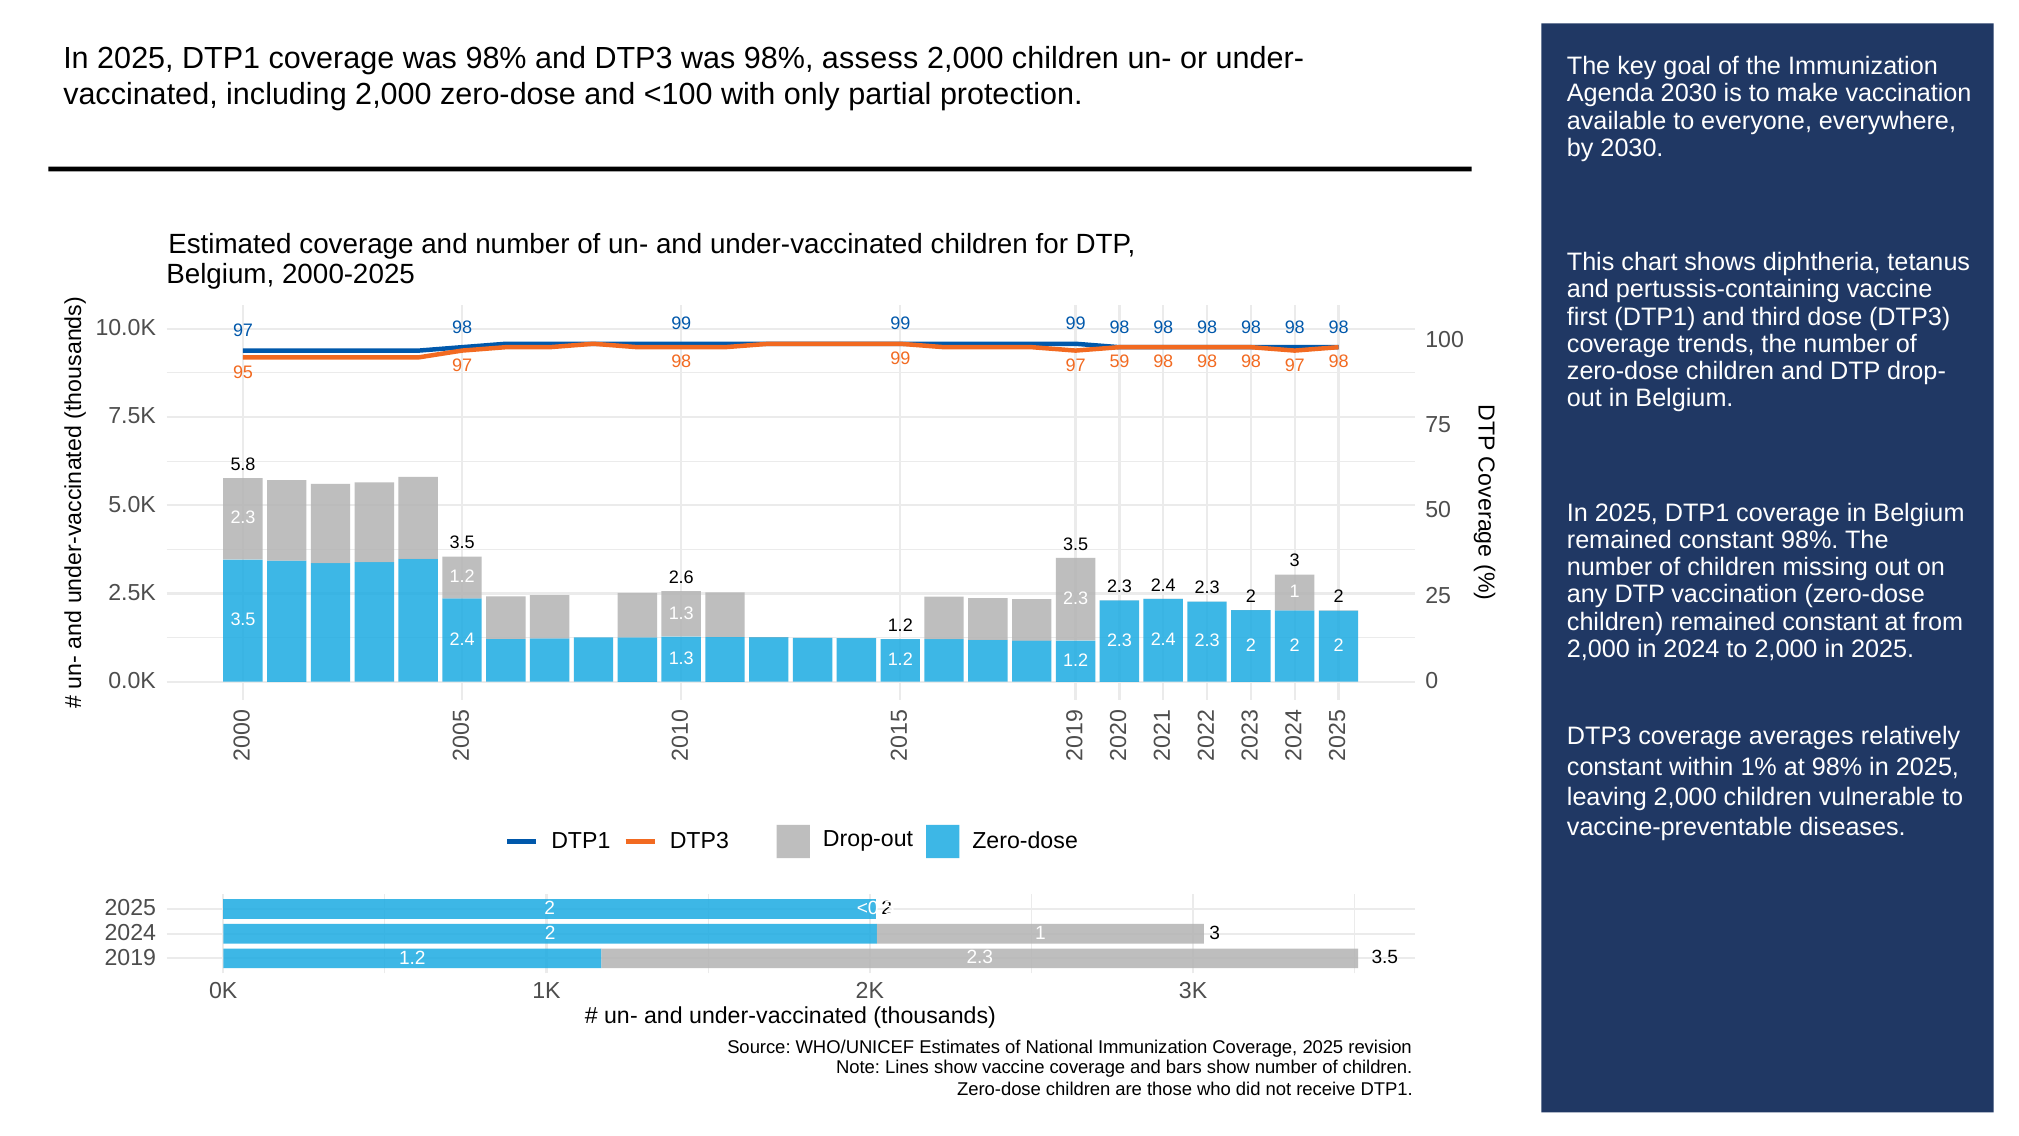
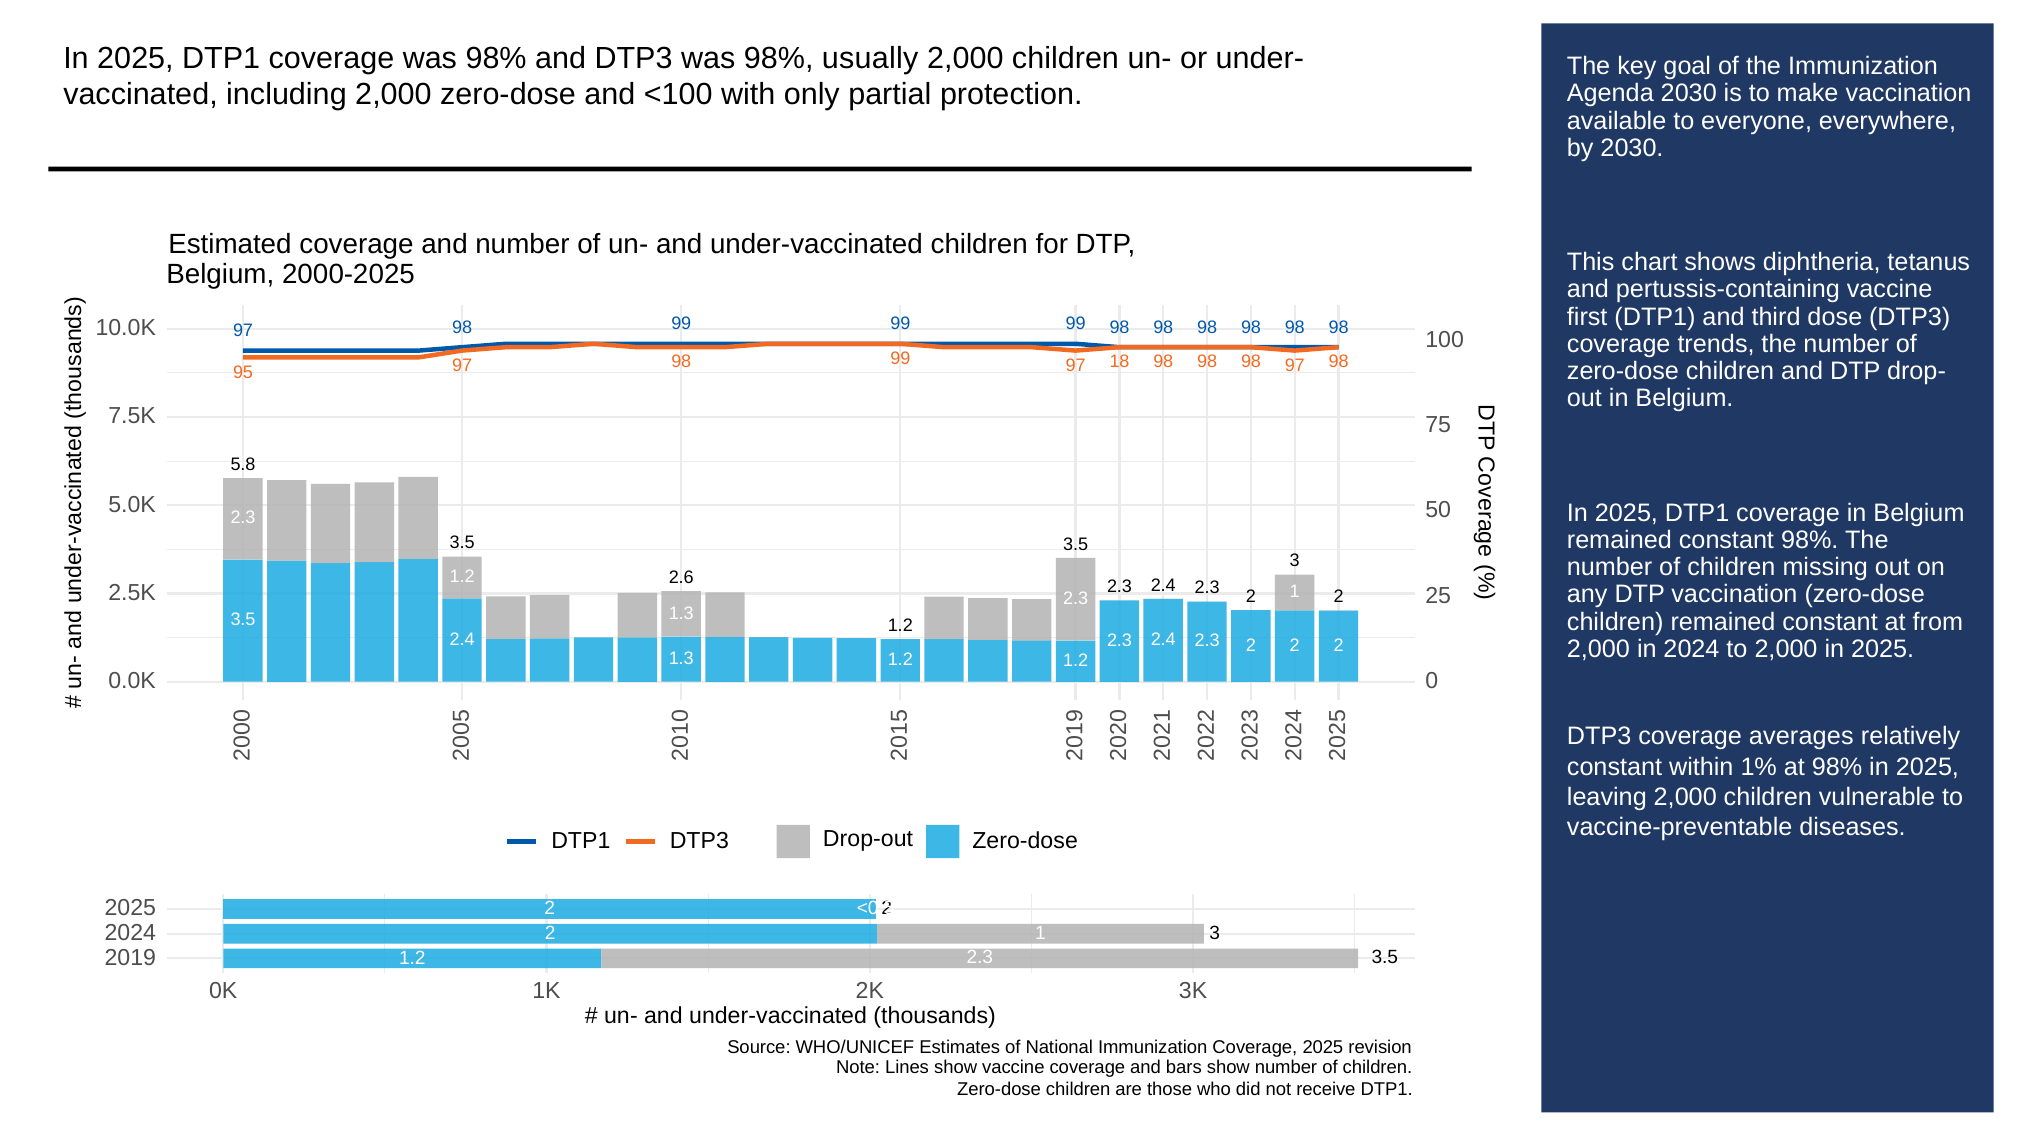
assess: assess -> usually
59: 59 -> 18
